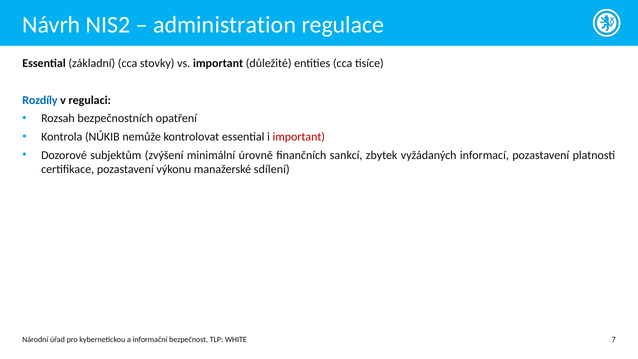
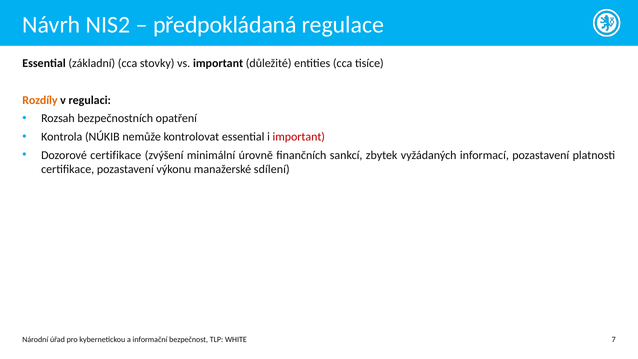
administration: administration -> předpokládaná
Rozdíly colour: blue -> orange
Dozorové subjektům: subjektům -> certifikace
